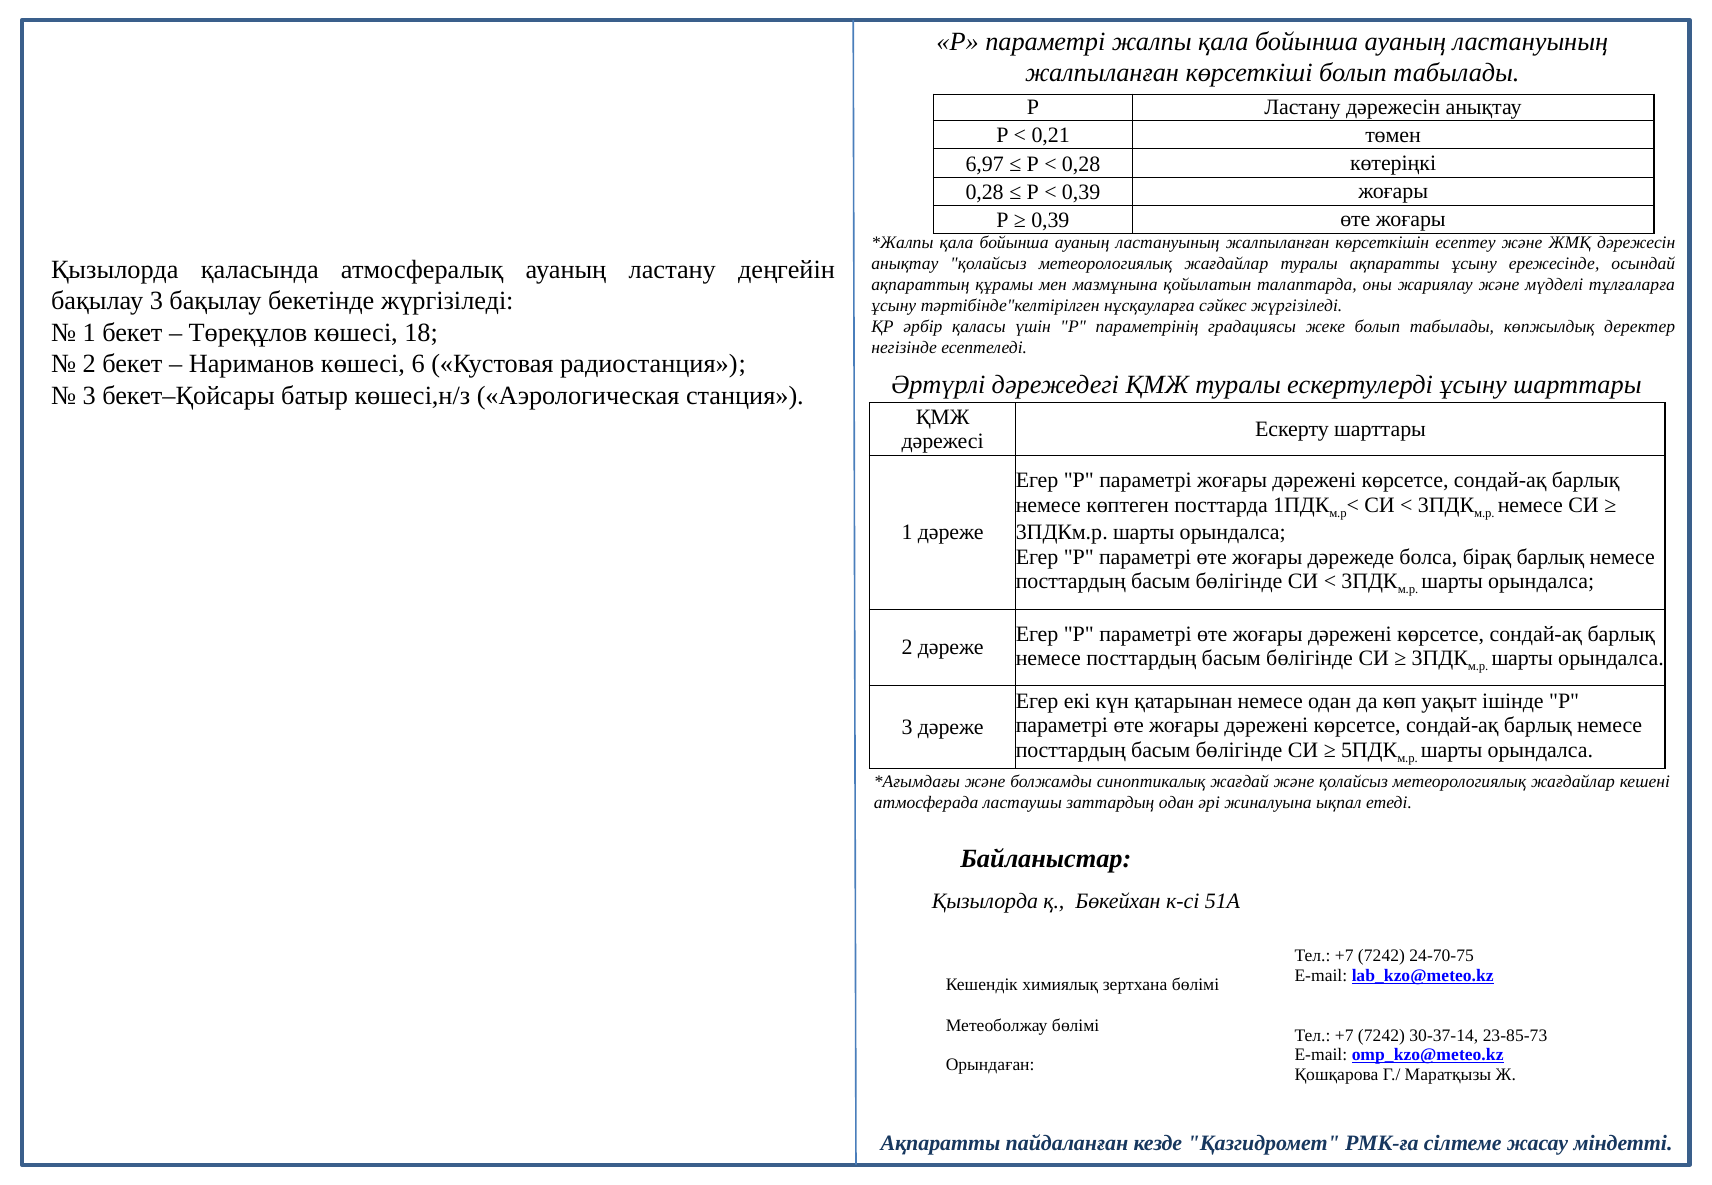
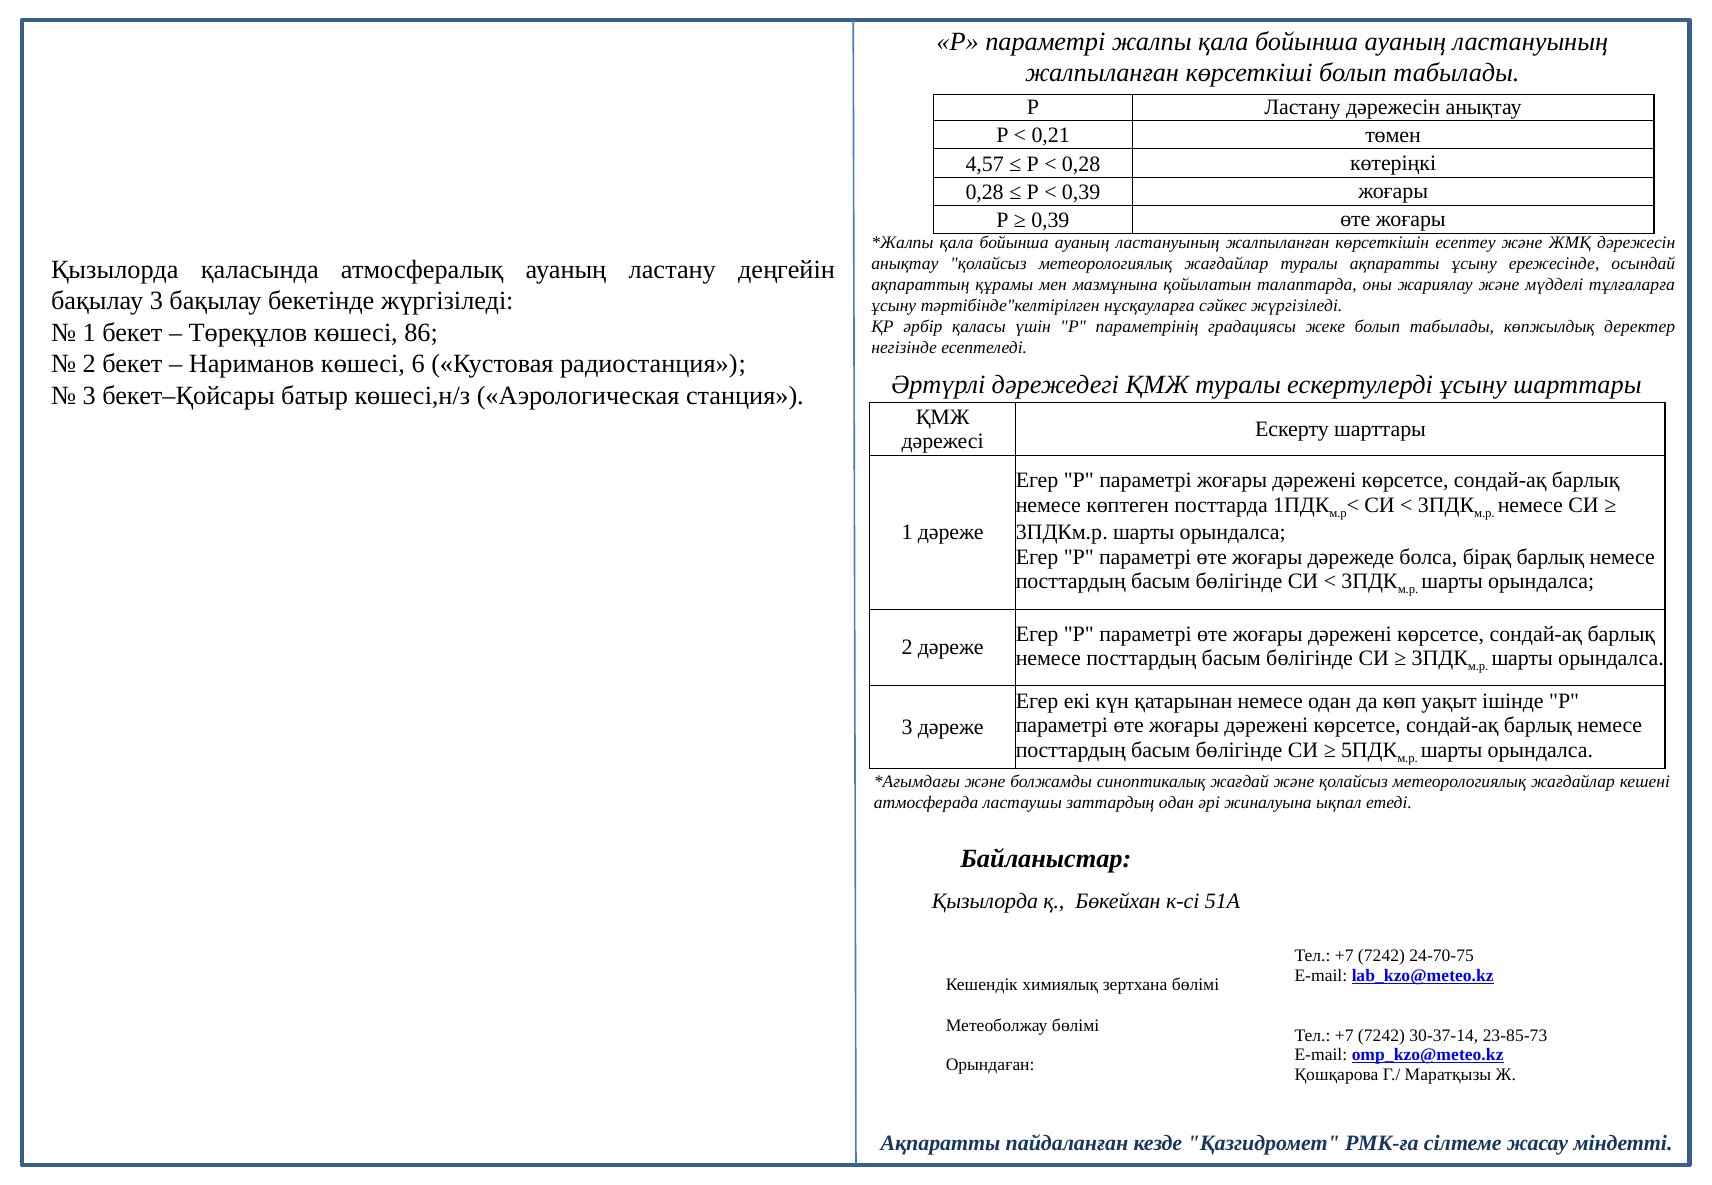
6,97: 6,97 -> 4,57
18: 18 -> 86
